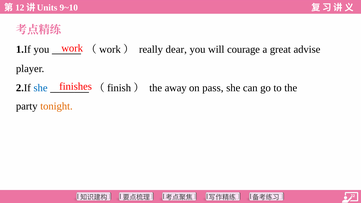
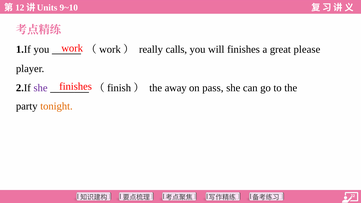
dear: dear -> calls
will courage: courage -> finishes
advise: advise -> please
she at (41, 88) colour: blue -> purple
